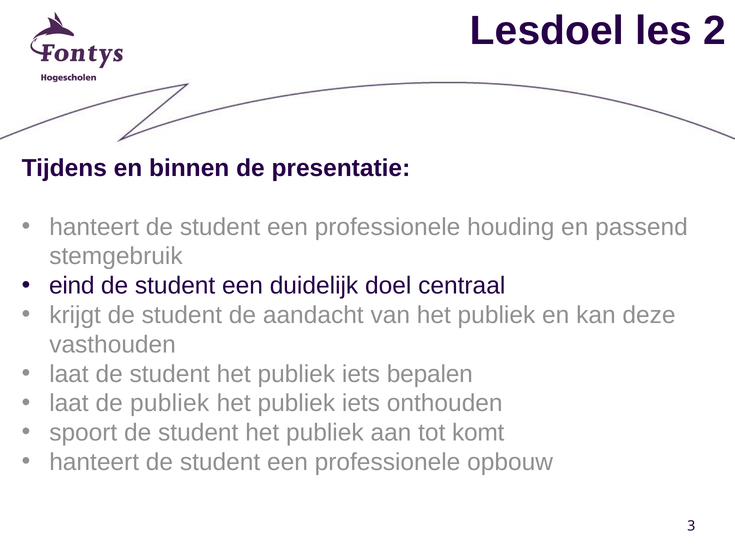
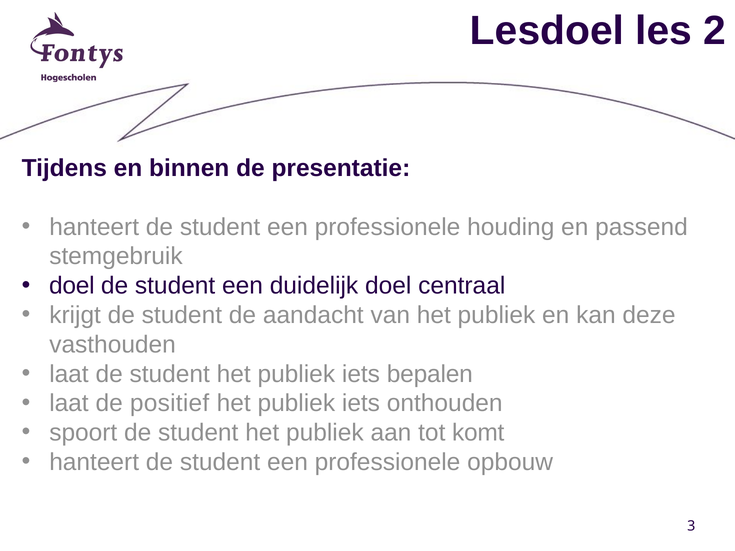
eind at (72, 286): eind -> doel
de publiek: publiek -> positief
